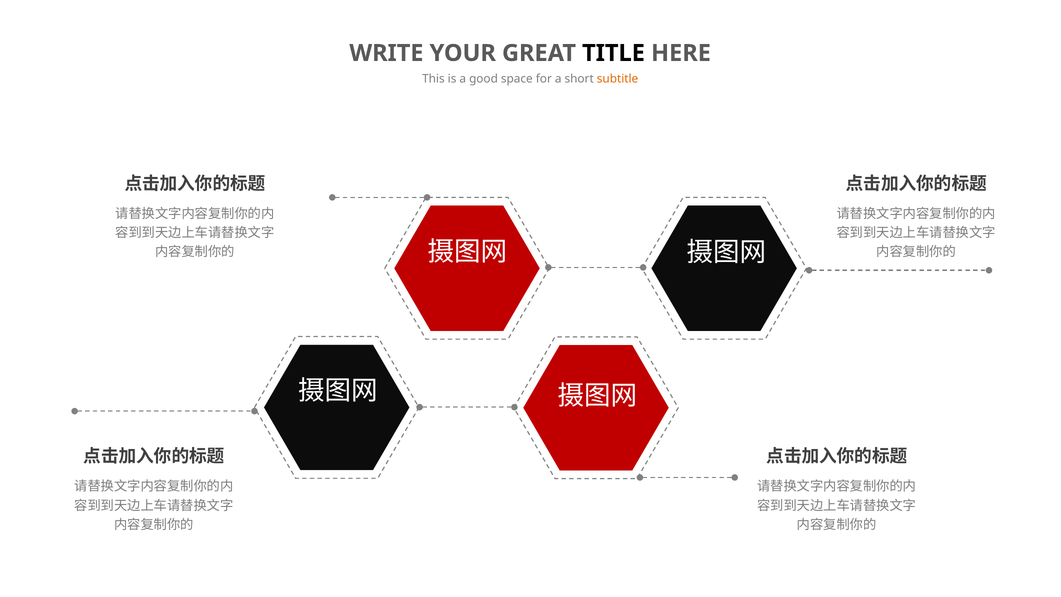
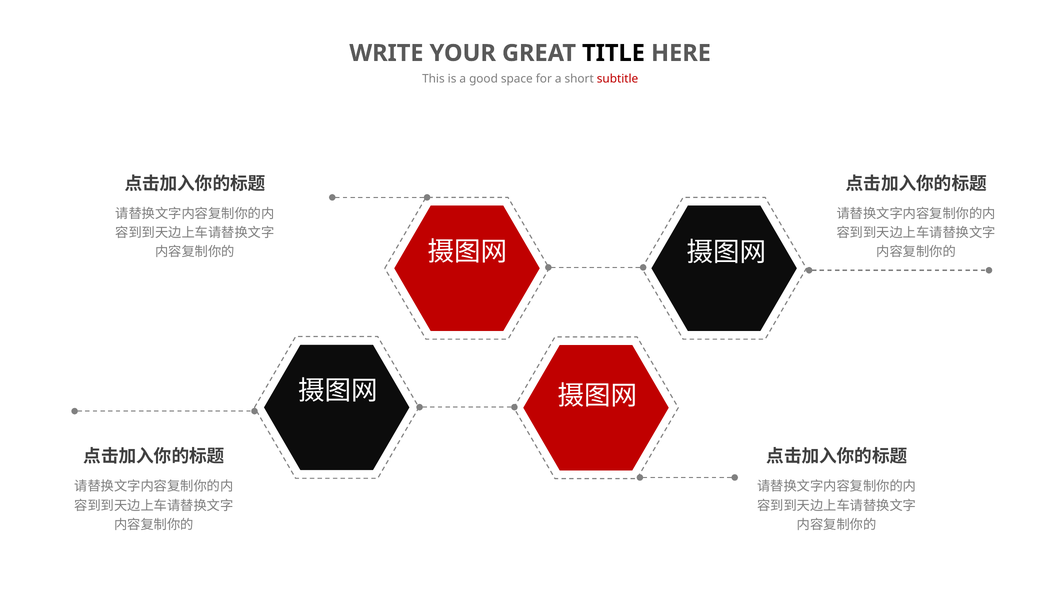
subtitle colour: orange -> red
